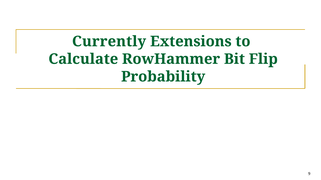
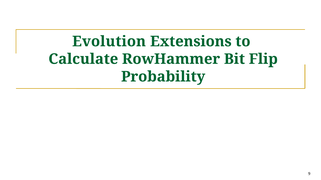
Currently: Currently -> Evolution
